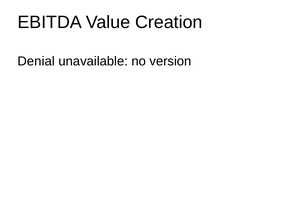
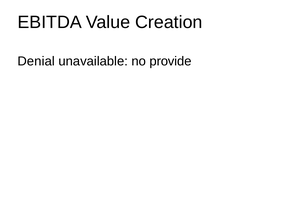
version: version -> provide
